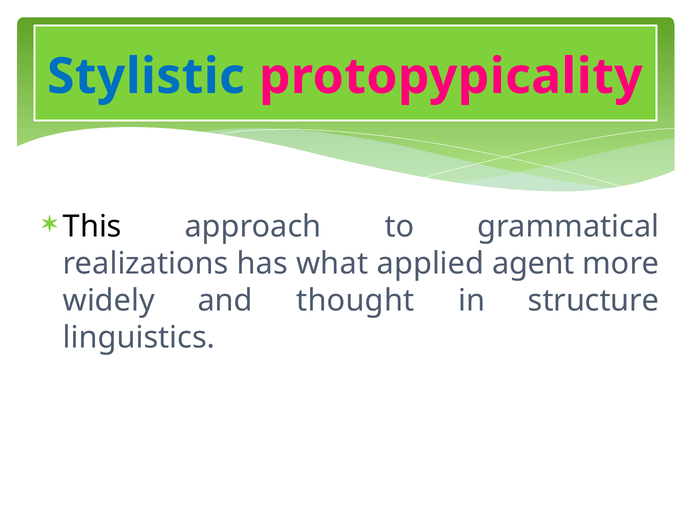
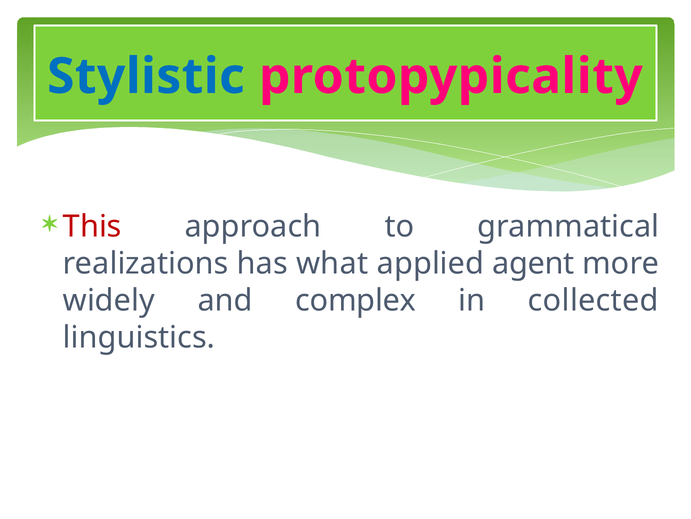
This colour: black -> red
thought: thought -> complex
structure: structure -> collected
